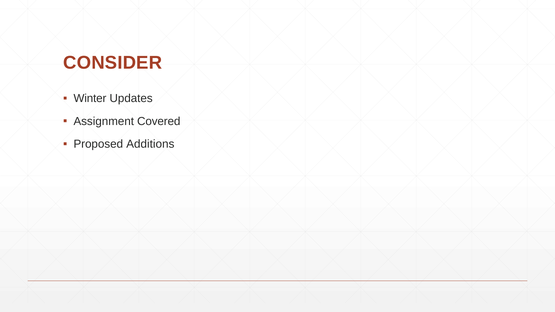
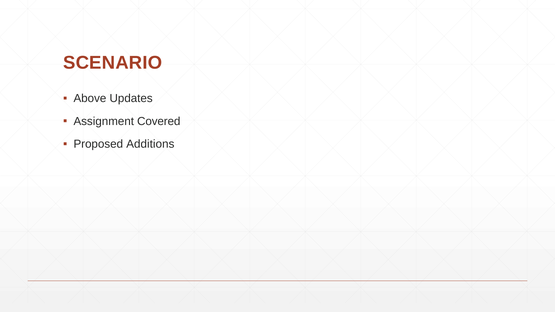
CONSIDER: CONSIDER -> SCENARIO
Winter: Winter -> Above
